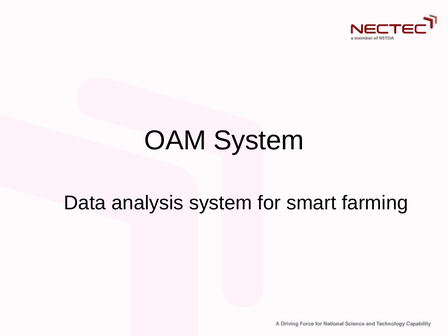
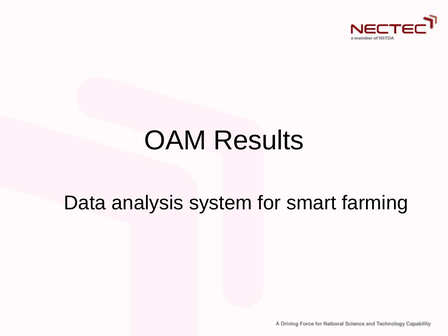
OAM System: System -> Results
